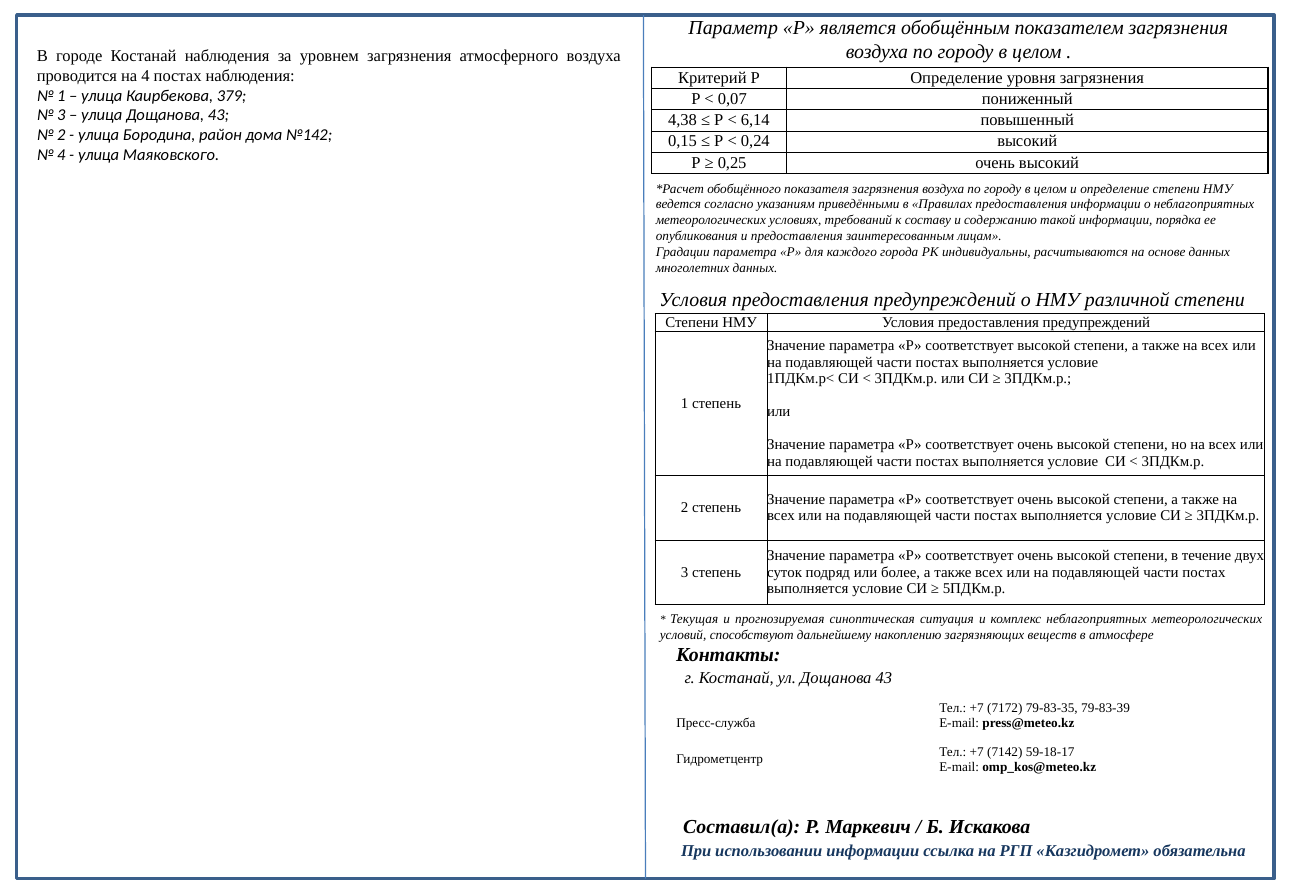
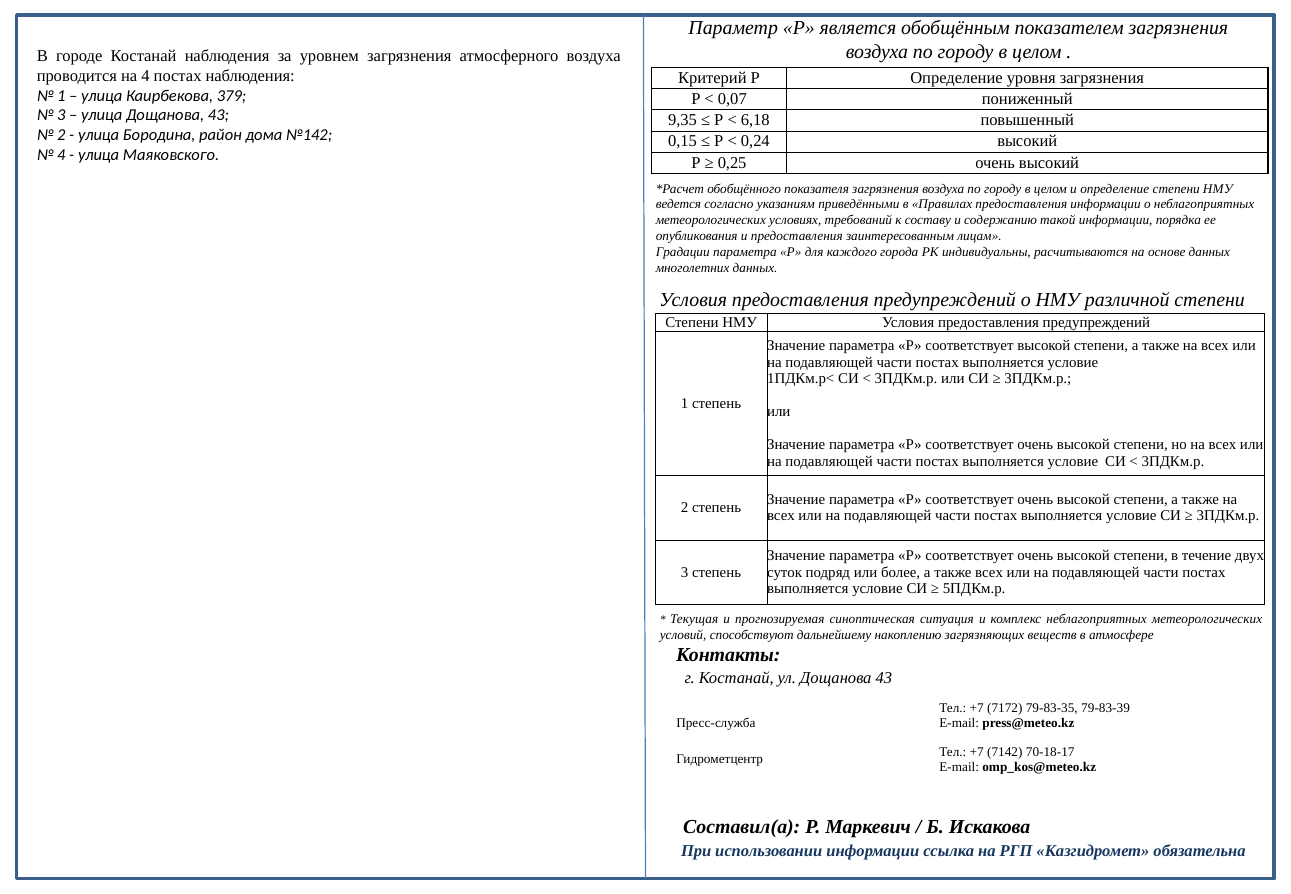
4,38: 4,38 -> 9,35
6,14: 6,14 -> 6,18
59-18-17: 59-18-17 -> 70-18-17
